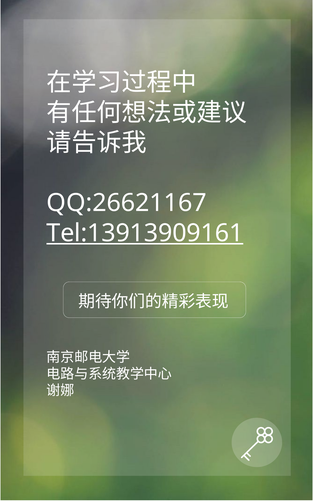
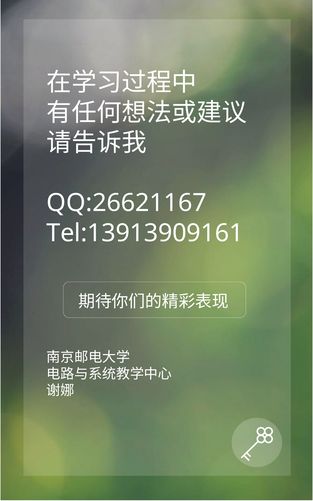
Tel:13913909161 underline: present -> none
